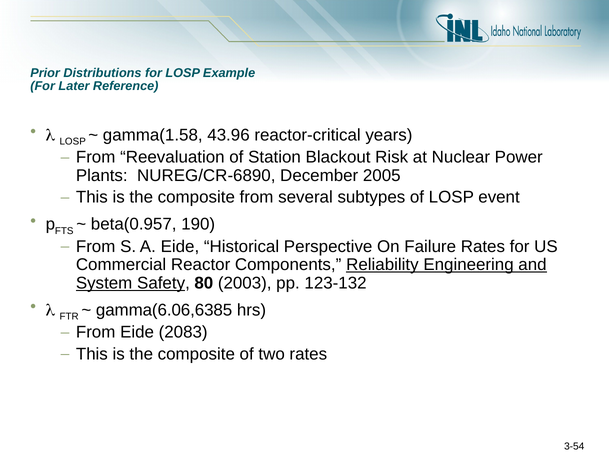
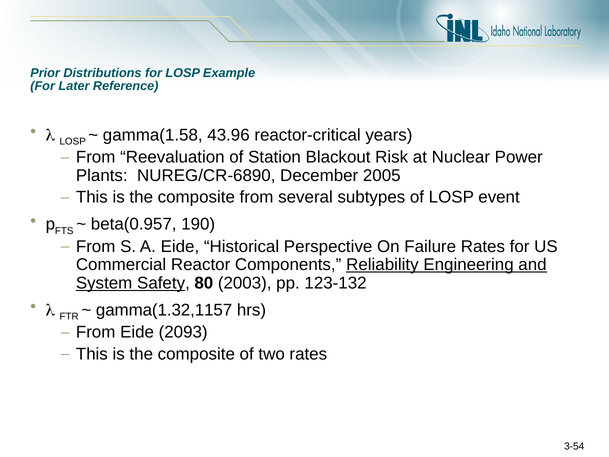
gamma(6.06,6385: gamma(6.06,6385 -> gamma(1.32,1157
2083: 2083 -> 2093
